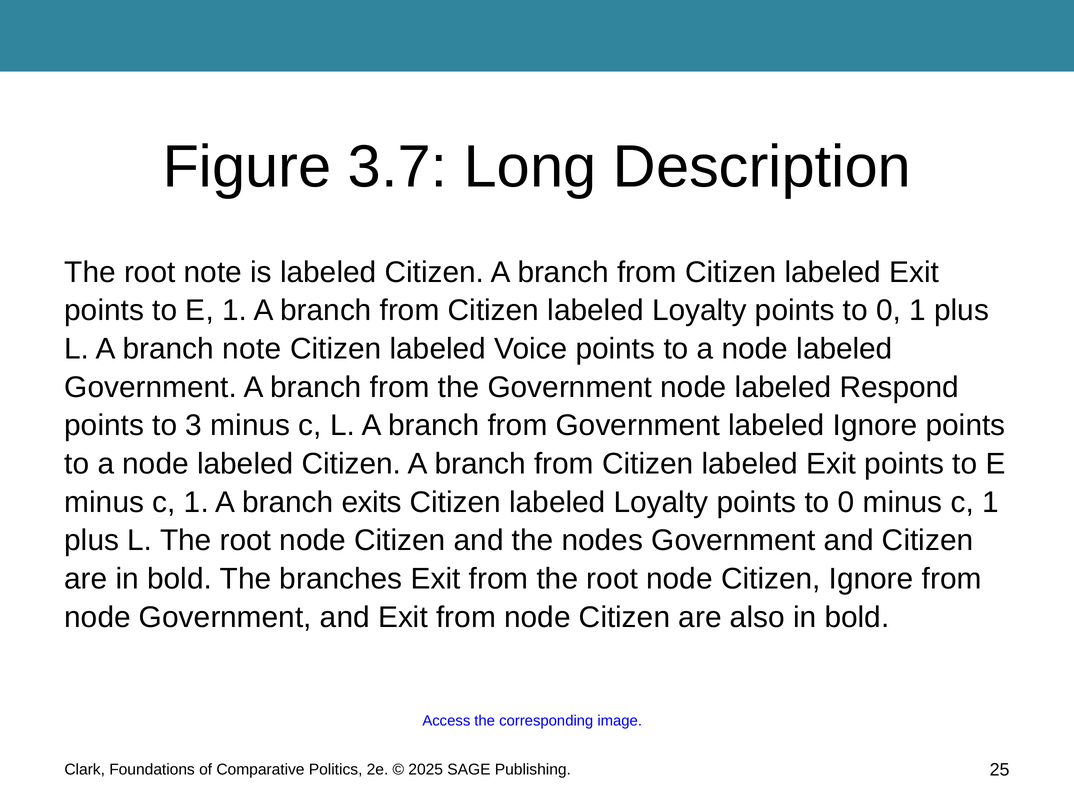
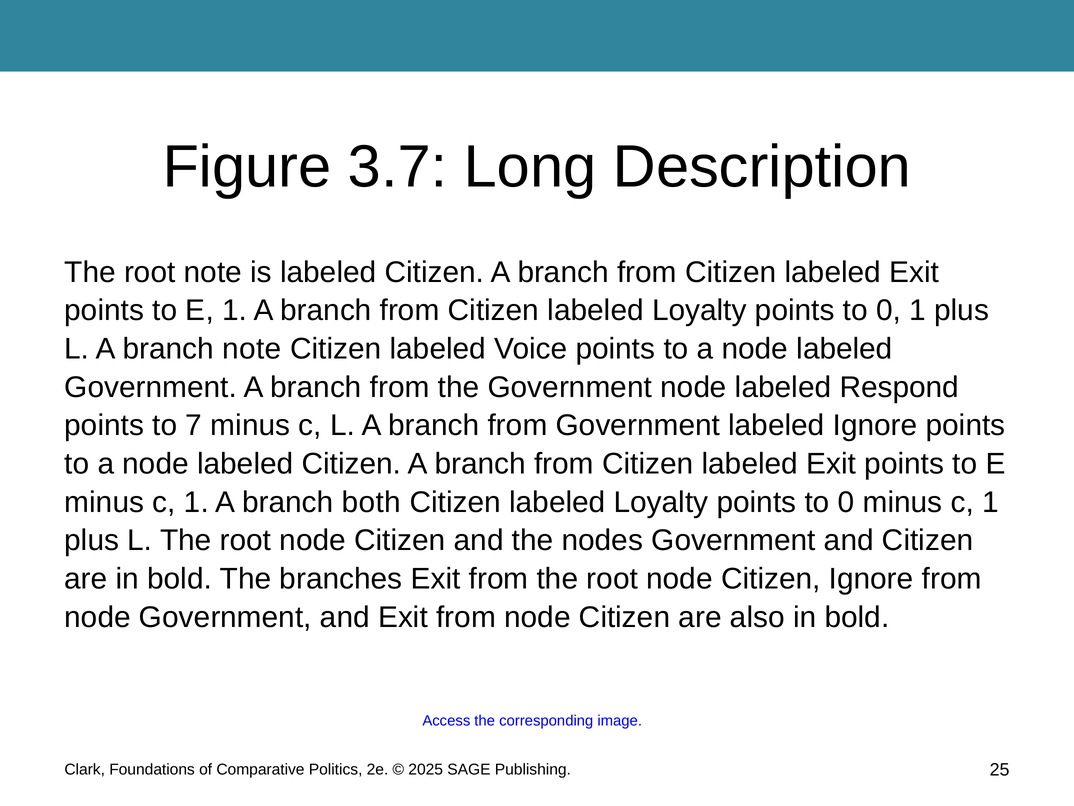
3: 3 -> 7
exits: exits -> both
